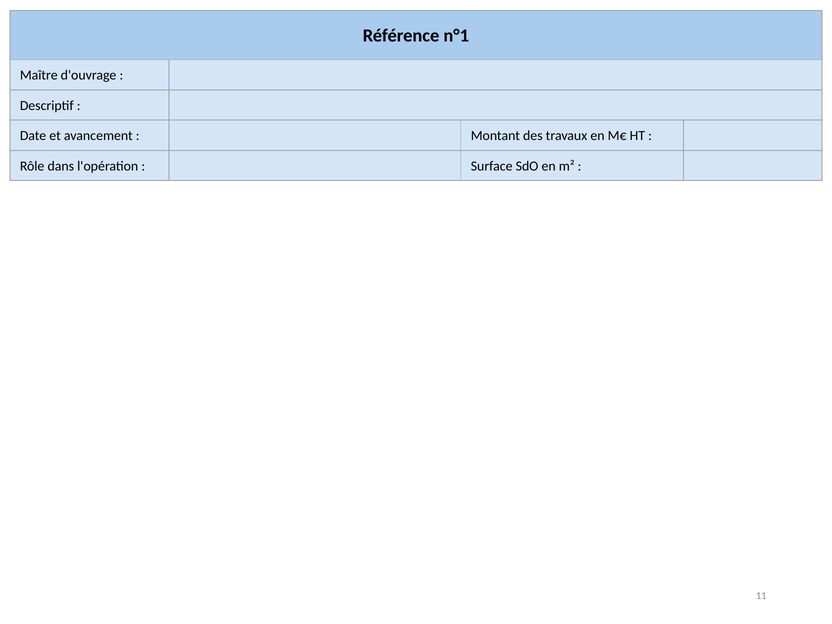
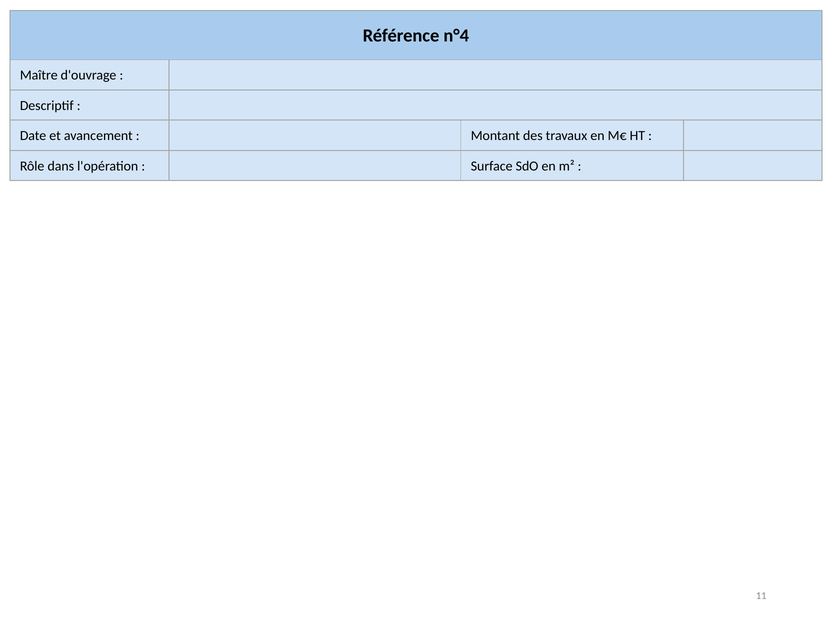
n°1: n°1 -> n°4
